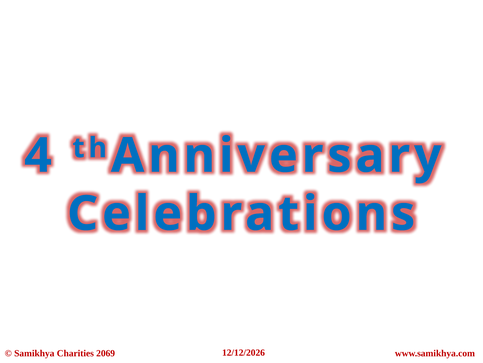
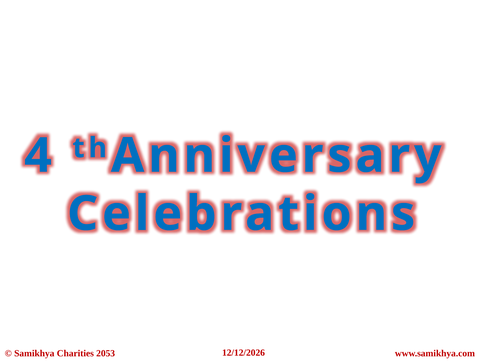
2069: 2069 -> 2053
